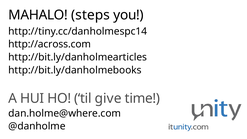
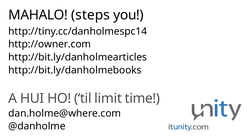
http://across.com: http://across.com -> http://owner.com
give: give -> limit
